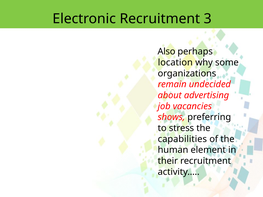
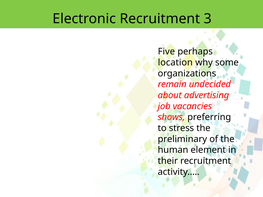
Also: Also -> Five
capabilities: capabilities -> preliminary
